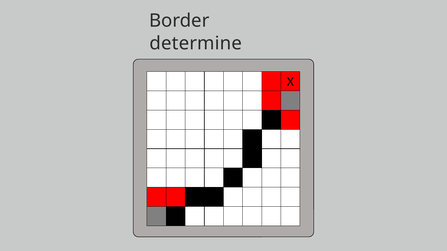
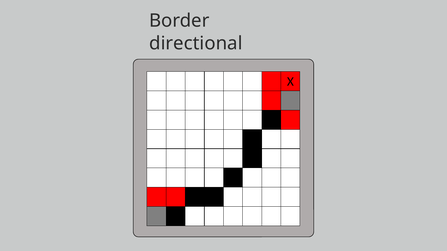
determine: determine -> directional
